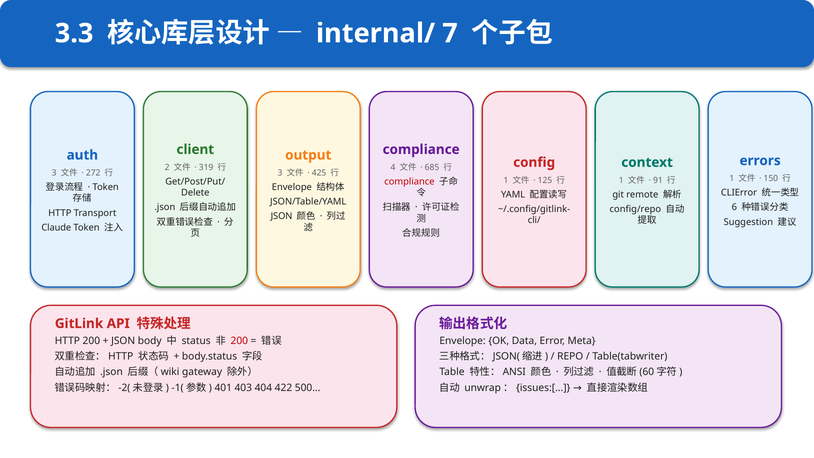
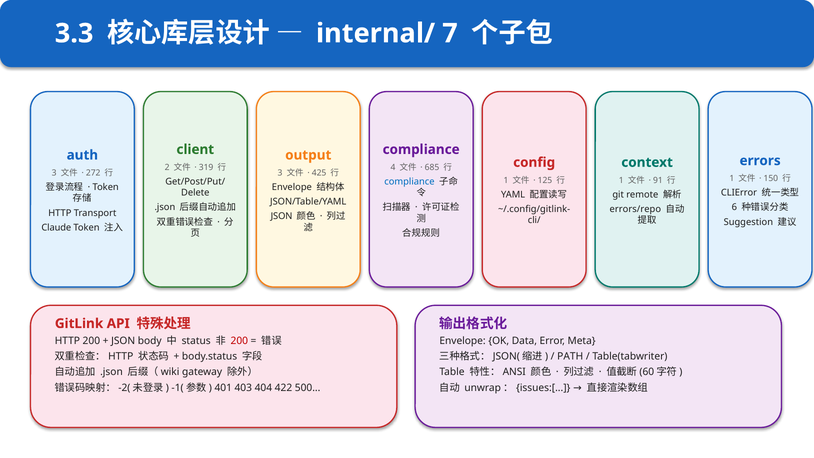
compliance at (409, 182) colour: red -> blue
config/repo: config/repo -> errors/repo
REPO: REPO -> PATH
